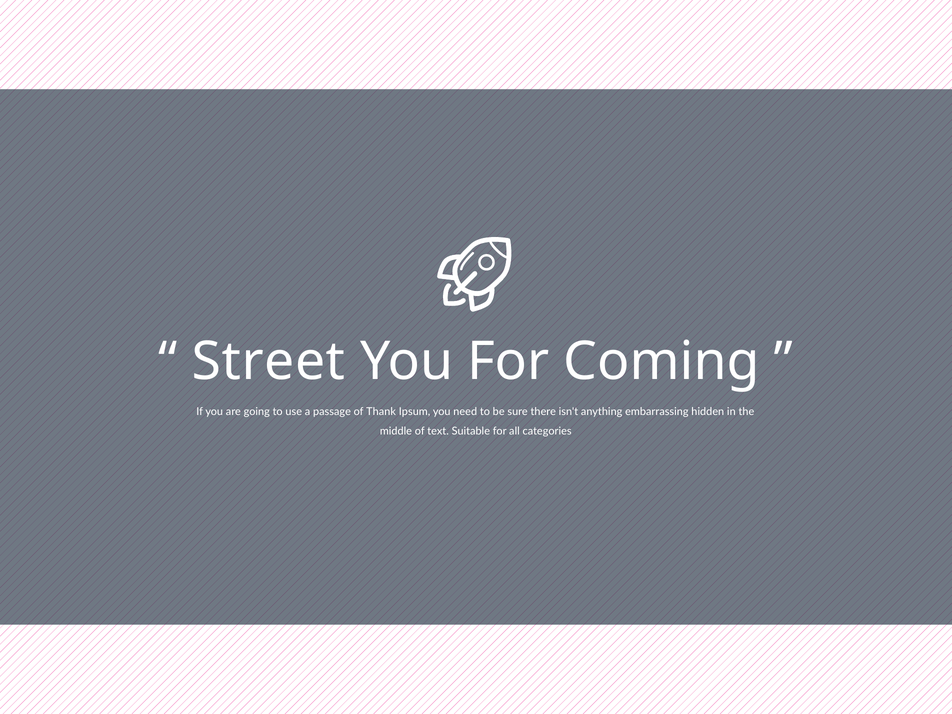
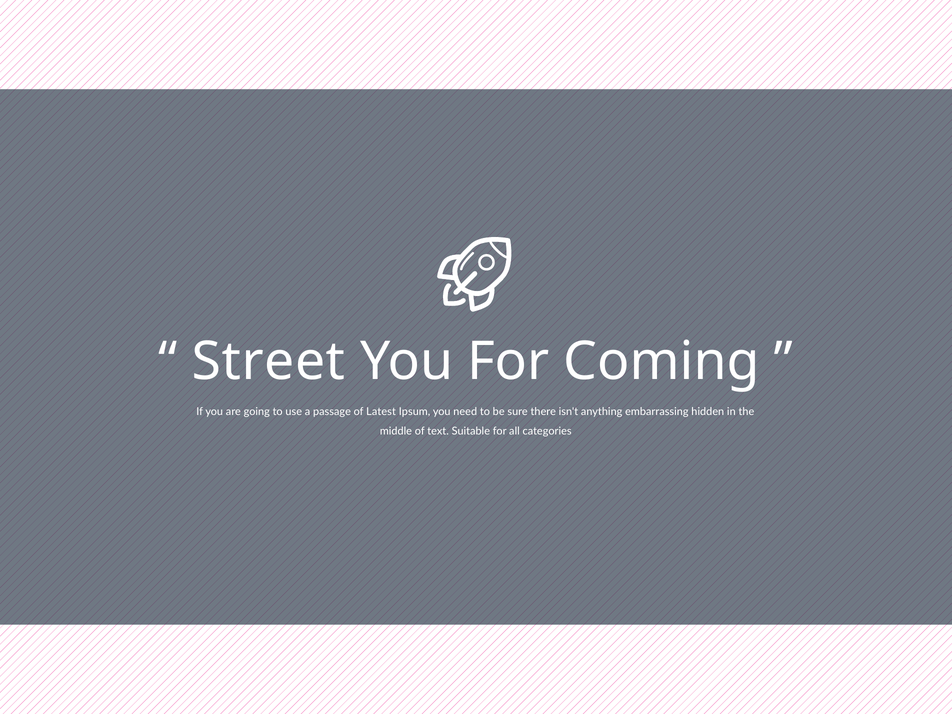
Thank: Thank -> Latest
